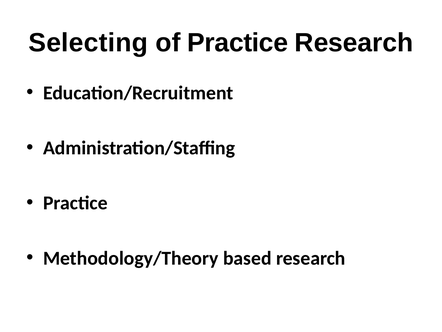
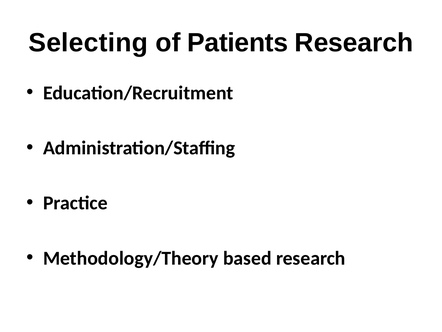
of Practice: Practice -> Patients
